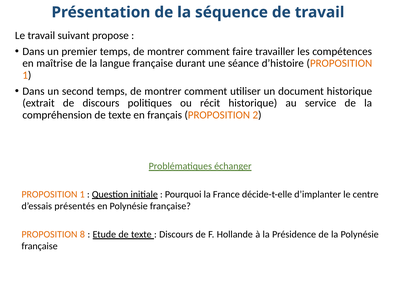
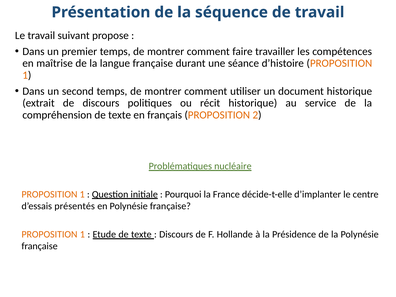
échanger: échanger -> nucléaire
8 at (82, 234): 8 -> 1
